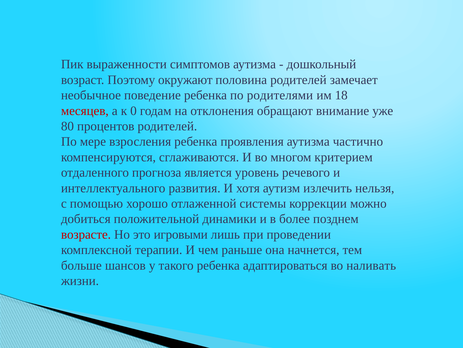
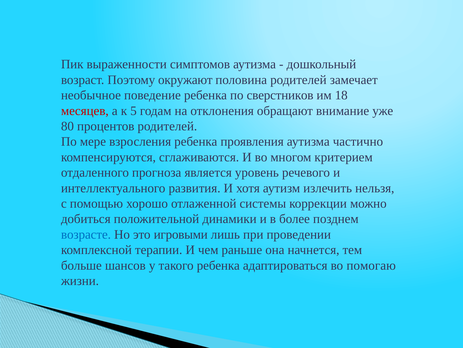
родителями: родителями -> сверстников
0: 0 -> 5
возрасте colour: red -> blue
наливать: наливать -> помогаю
